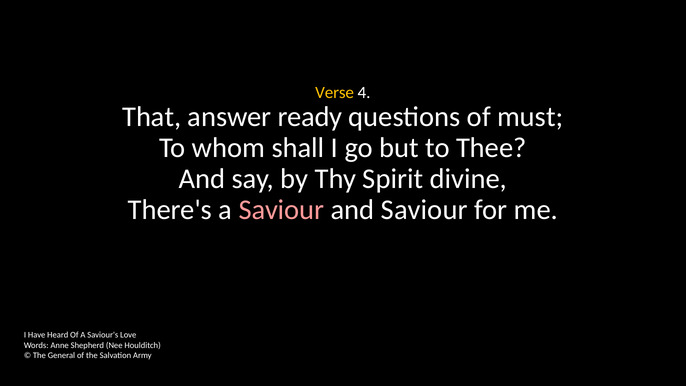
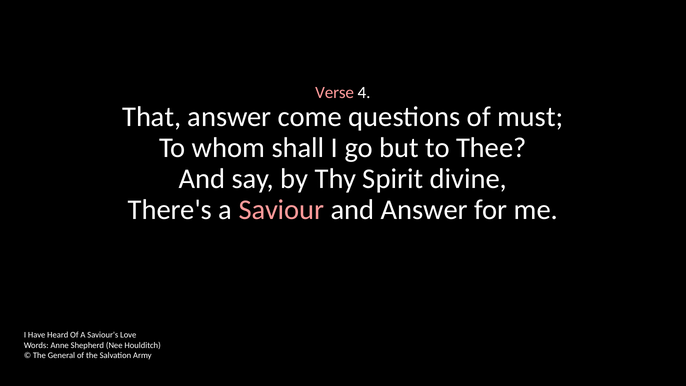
Verse colour: yellow -> pink
ready: ready -> come
and Saviour: Saviour -> Answer
